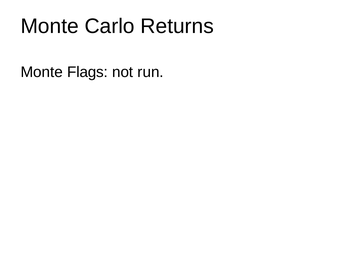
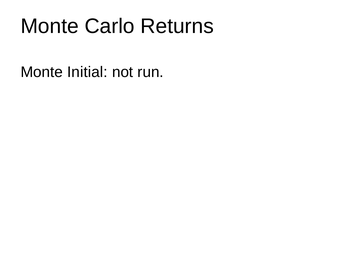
Flags: Flags -> Initial
